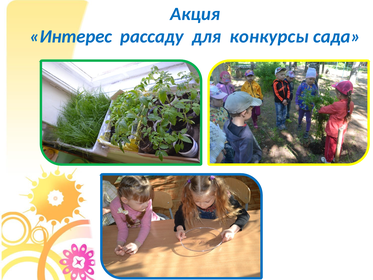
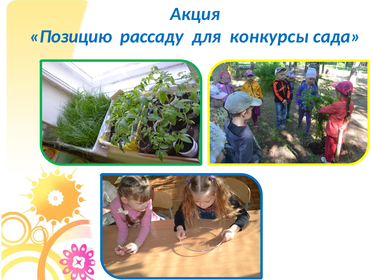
Интерес: Интерес -> Позицию
